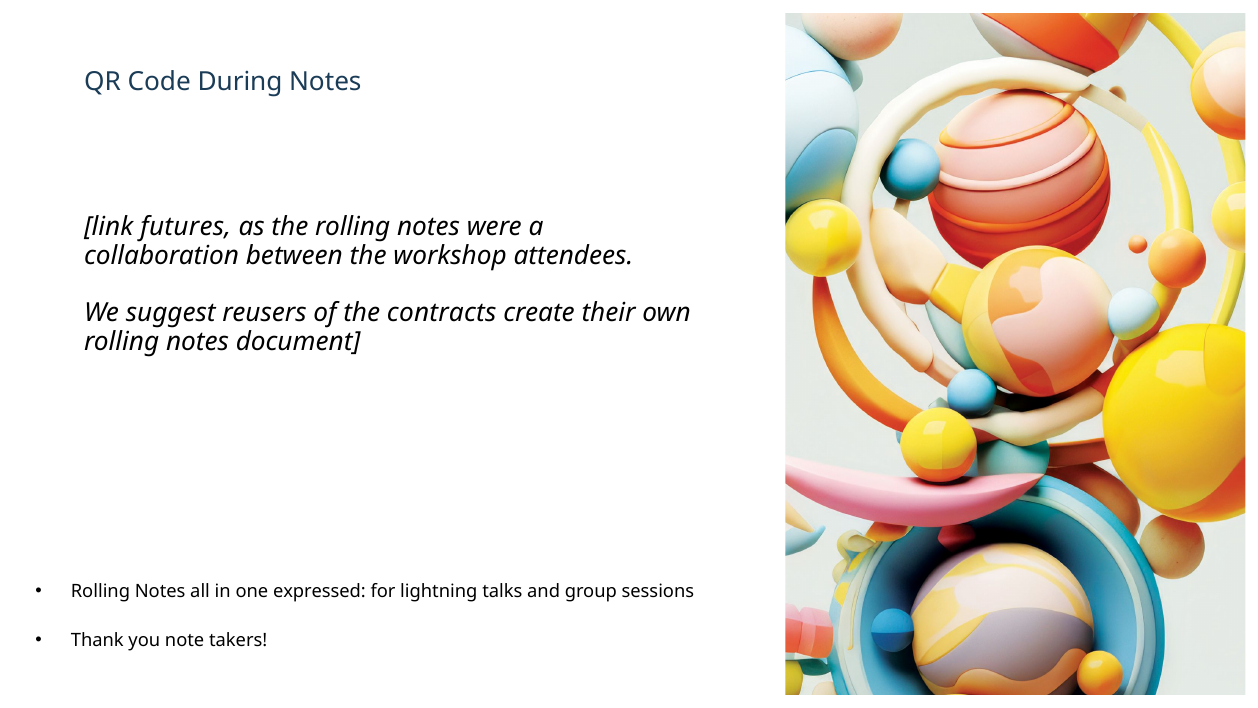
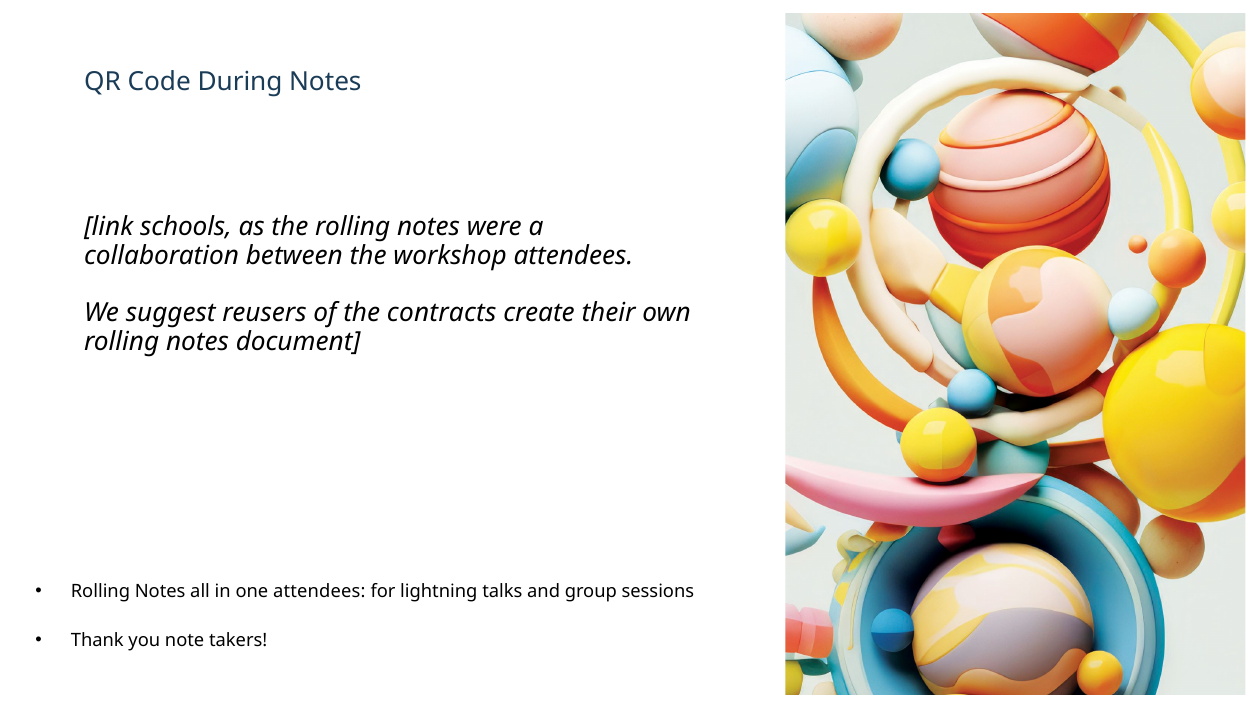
futures: futures -> schools
one expressed: expressed -> attendees
